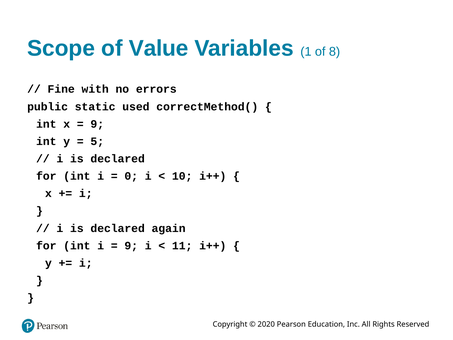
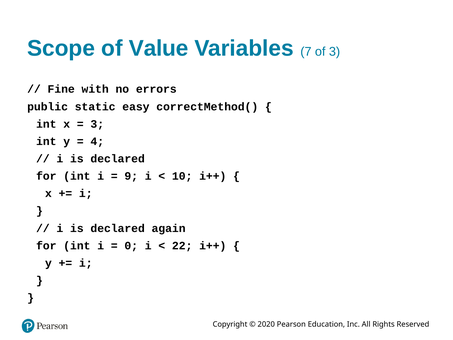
1: 1 -> 7
of 8: 8 -> 3
used: used -> easy
9 at (97, 124): 9 -> 3
5: 5 -> 4
0: 0 -> 9
9 at (131, 245): 9 -> 0
11: 11 -> 22
